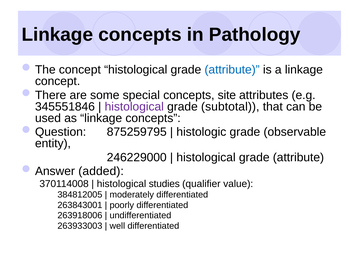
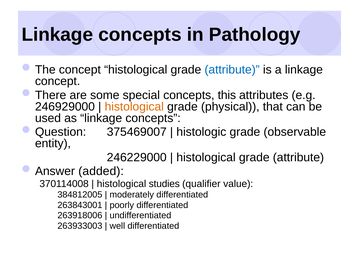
site: site -> this
345551846: 345551846 -> 246929000
histological at (134, 107) colour: purple -> orange
subtotal: subtotal -> physical
875259795: 875259795 -> 375469007
